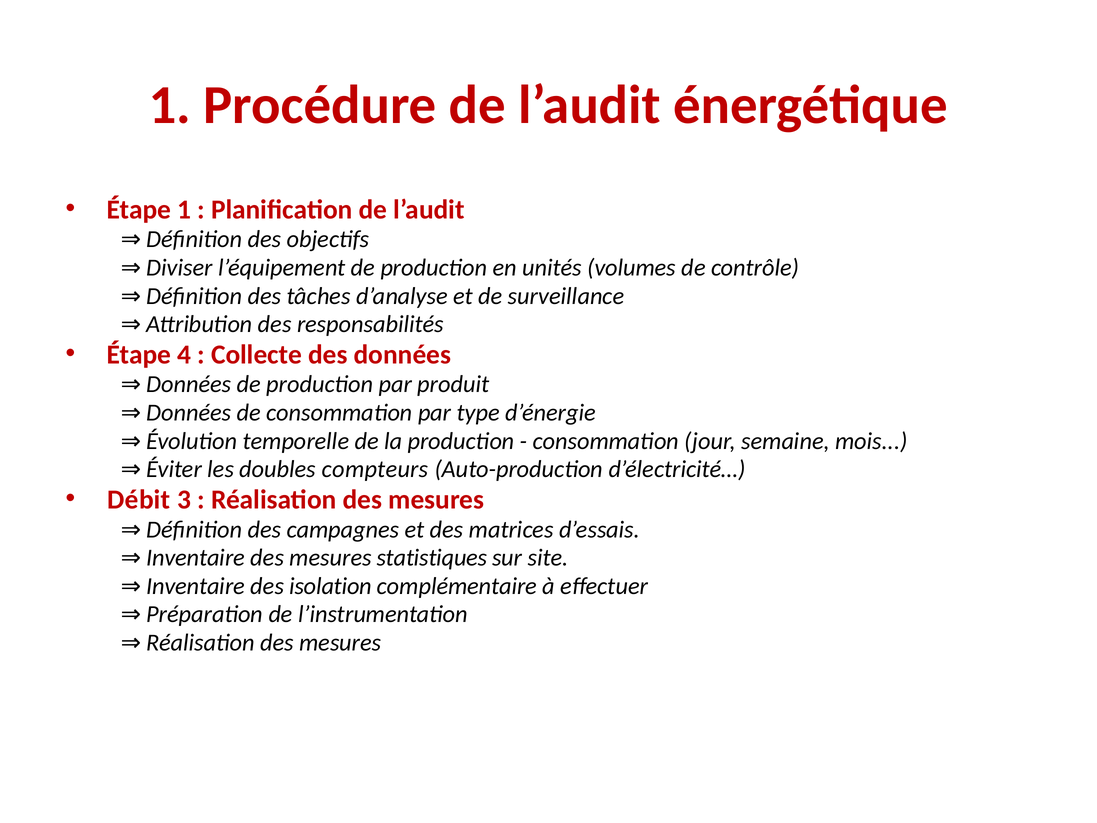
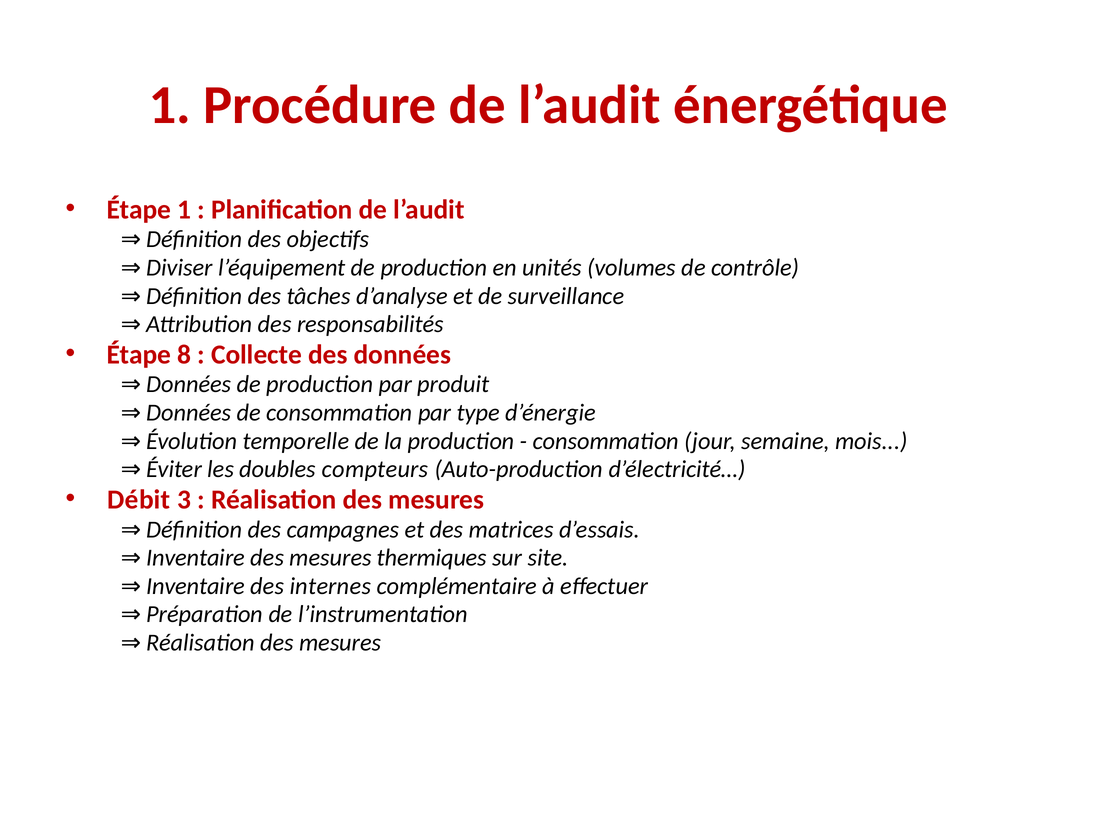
4: 4 -> 8
statistiques: statistiques -> thermiques
isolation: isolation -> internes
